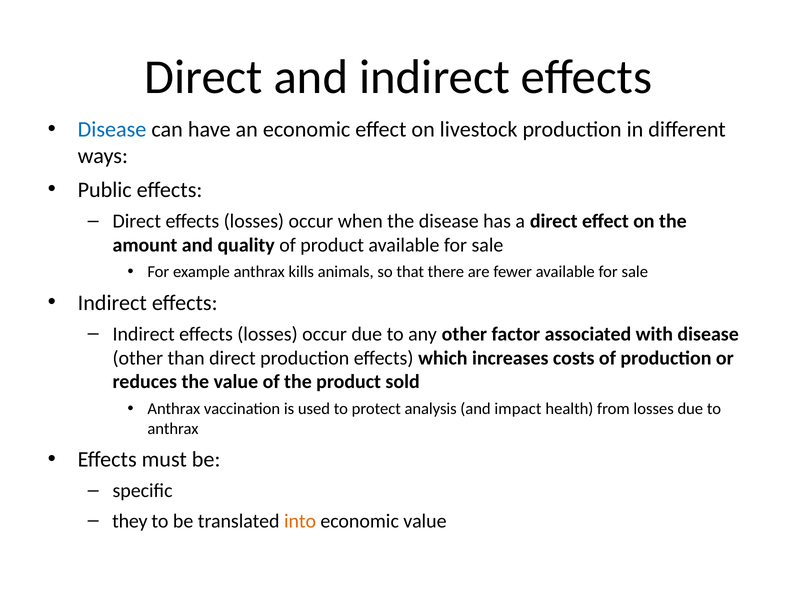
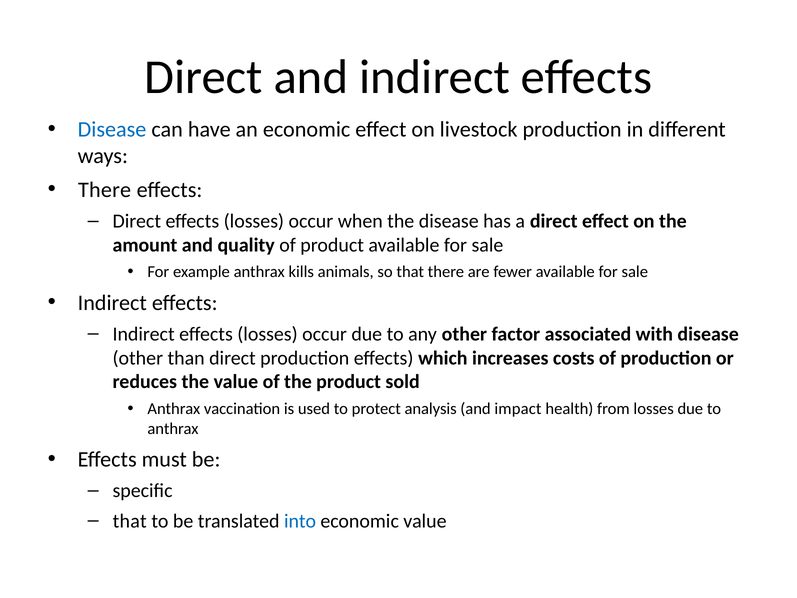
Public at (105, 190): Public -> There
they at (130, 521): they -> that
into colour: orange -> blue
